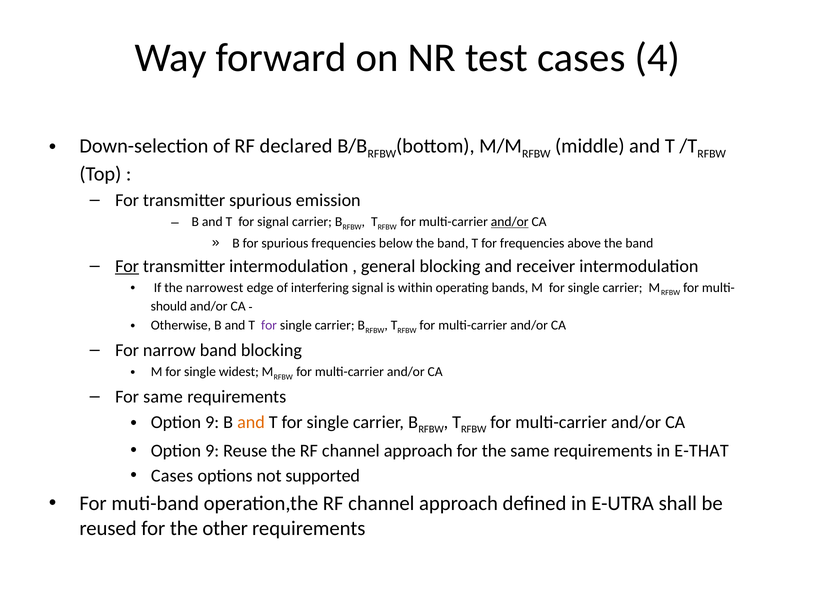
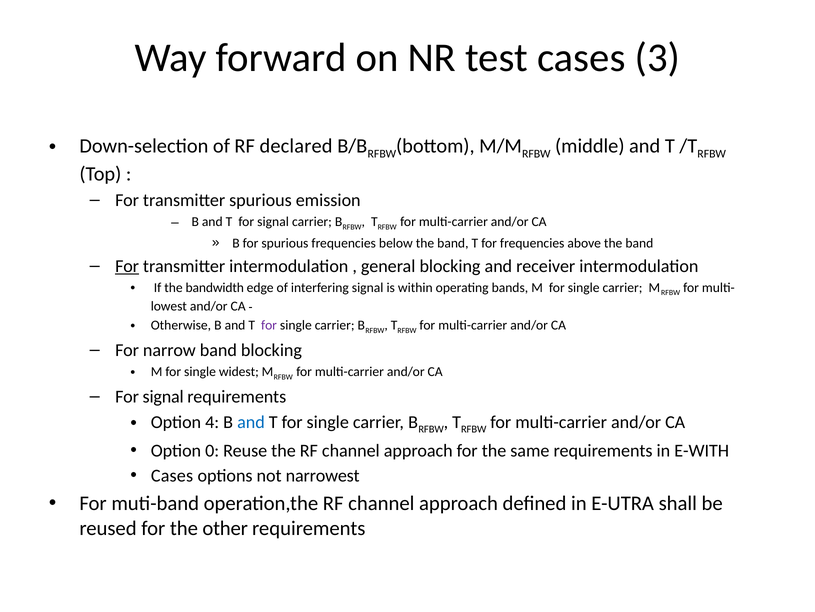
4: 4 -> 3
and/or at (510, 222) underline: present -> none
narrowest: narrowest -> bandwidth
should: should -> lowest
same at (163, 396): same -> signal
9 at (212, 422): 9 -> 4
and at (251, 422) colour: orange -> blue
9 at (212, 450): 9 -> 0
E-THAT: E-THAT -> E-WITH
supported: supported -> narrowest
